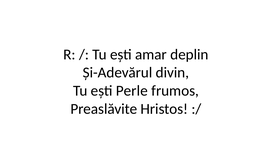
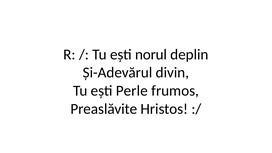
amar: amar -> norul
